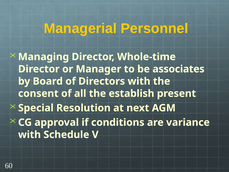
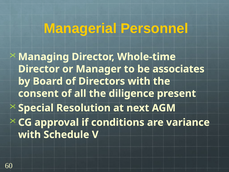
establish: establish -> diligence
